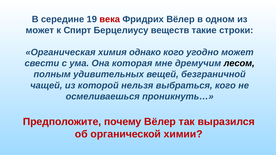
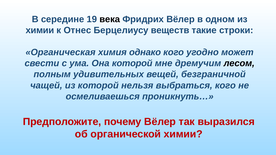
века colour: red -> black
может at (40, 30): может -> химии
Спирт: Спирт -> Отнес
Она которая: которая -> которой
